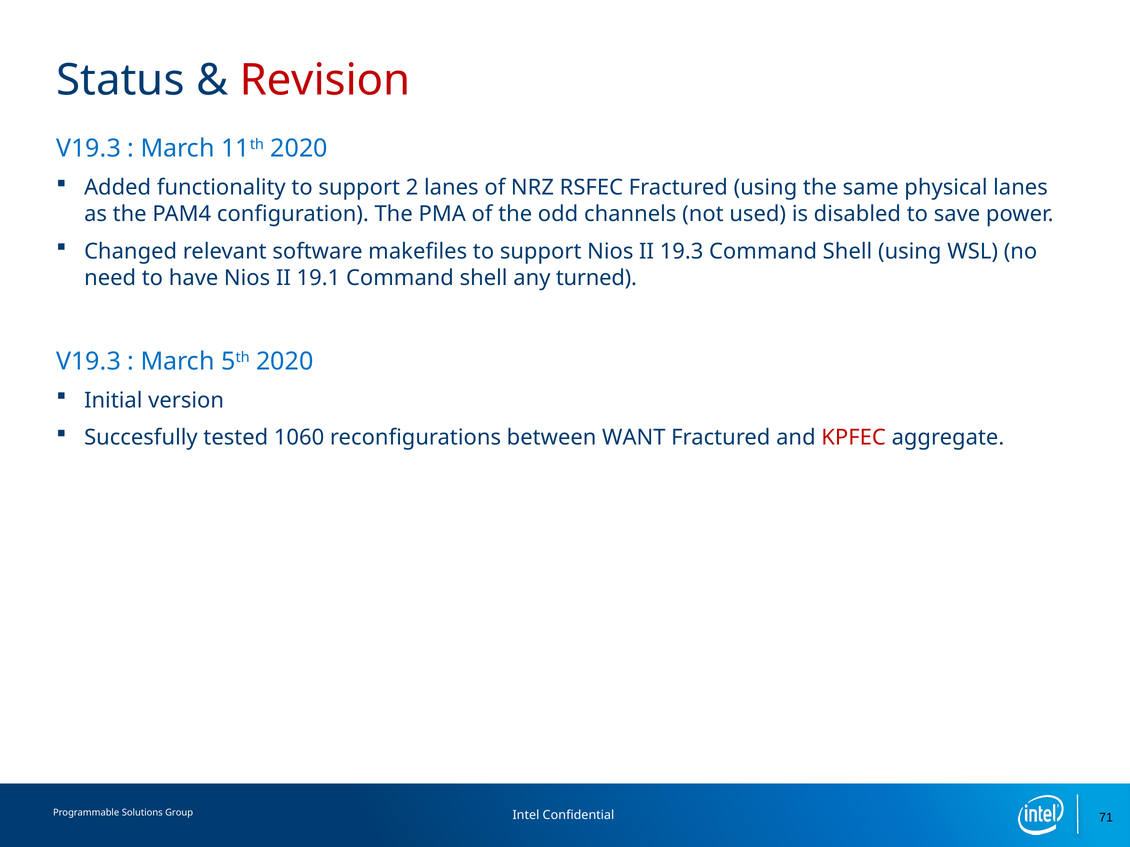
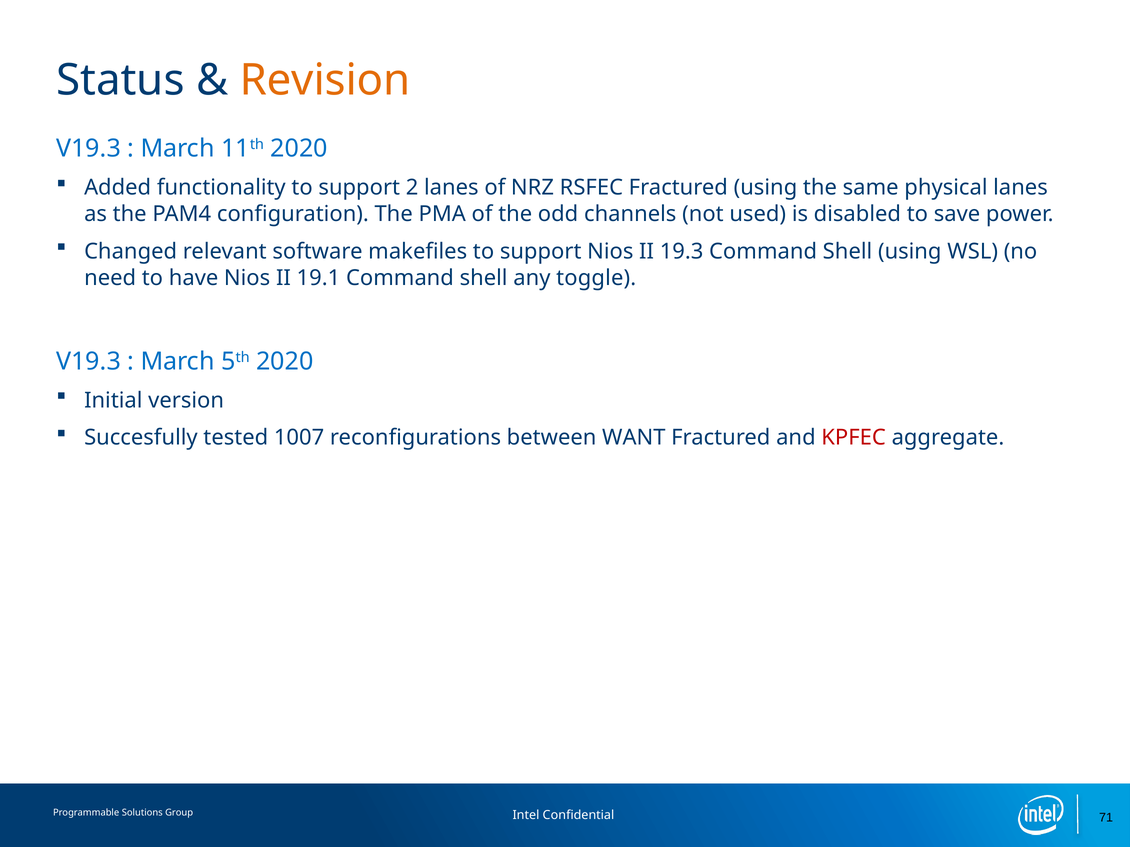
Revision colour: red -> orange
turned: turned -> toggle
1060: 1060 -> 1007
